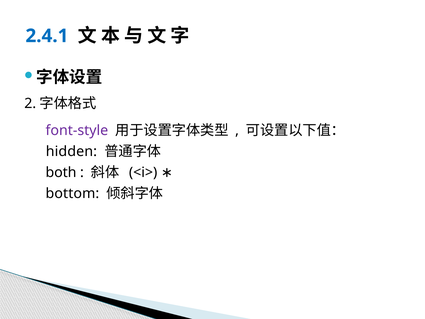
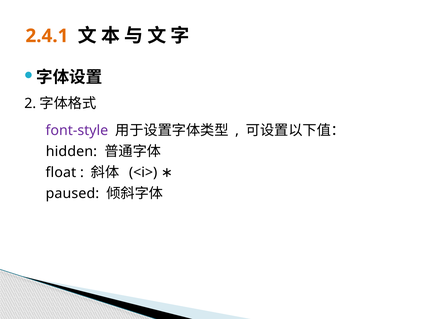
2.4.1 colour: blue -> orange
both: both -> float
bottom: bottom -> paused
